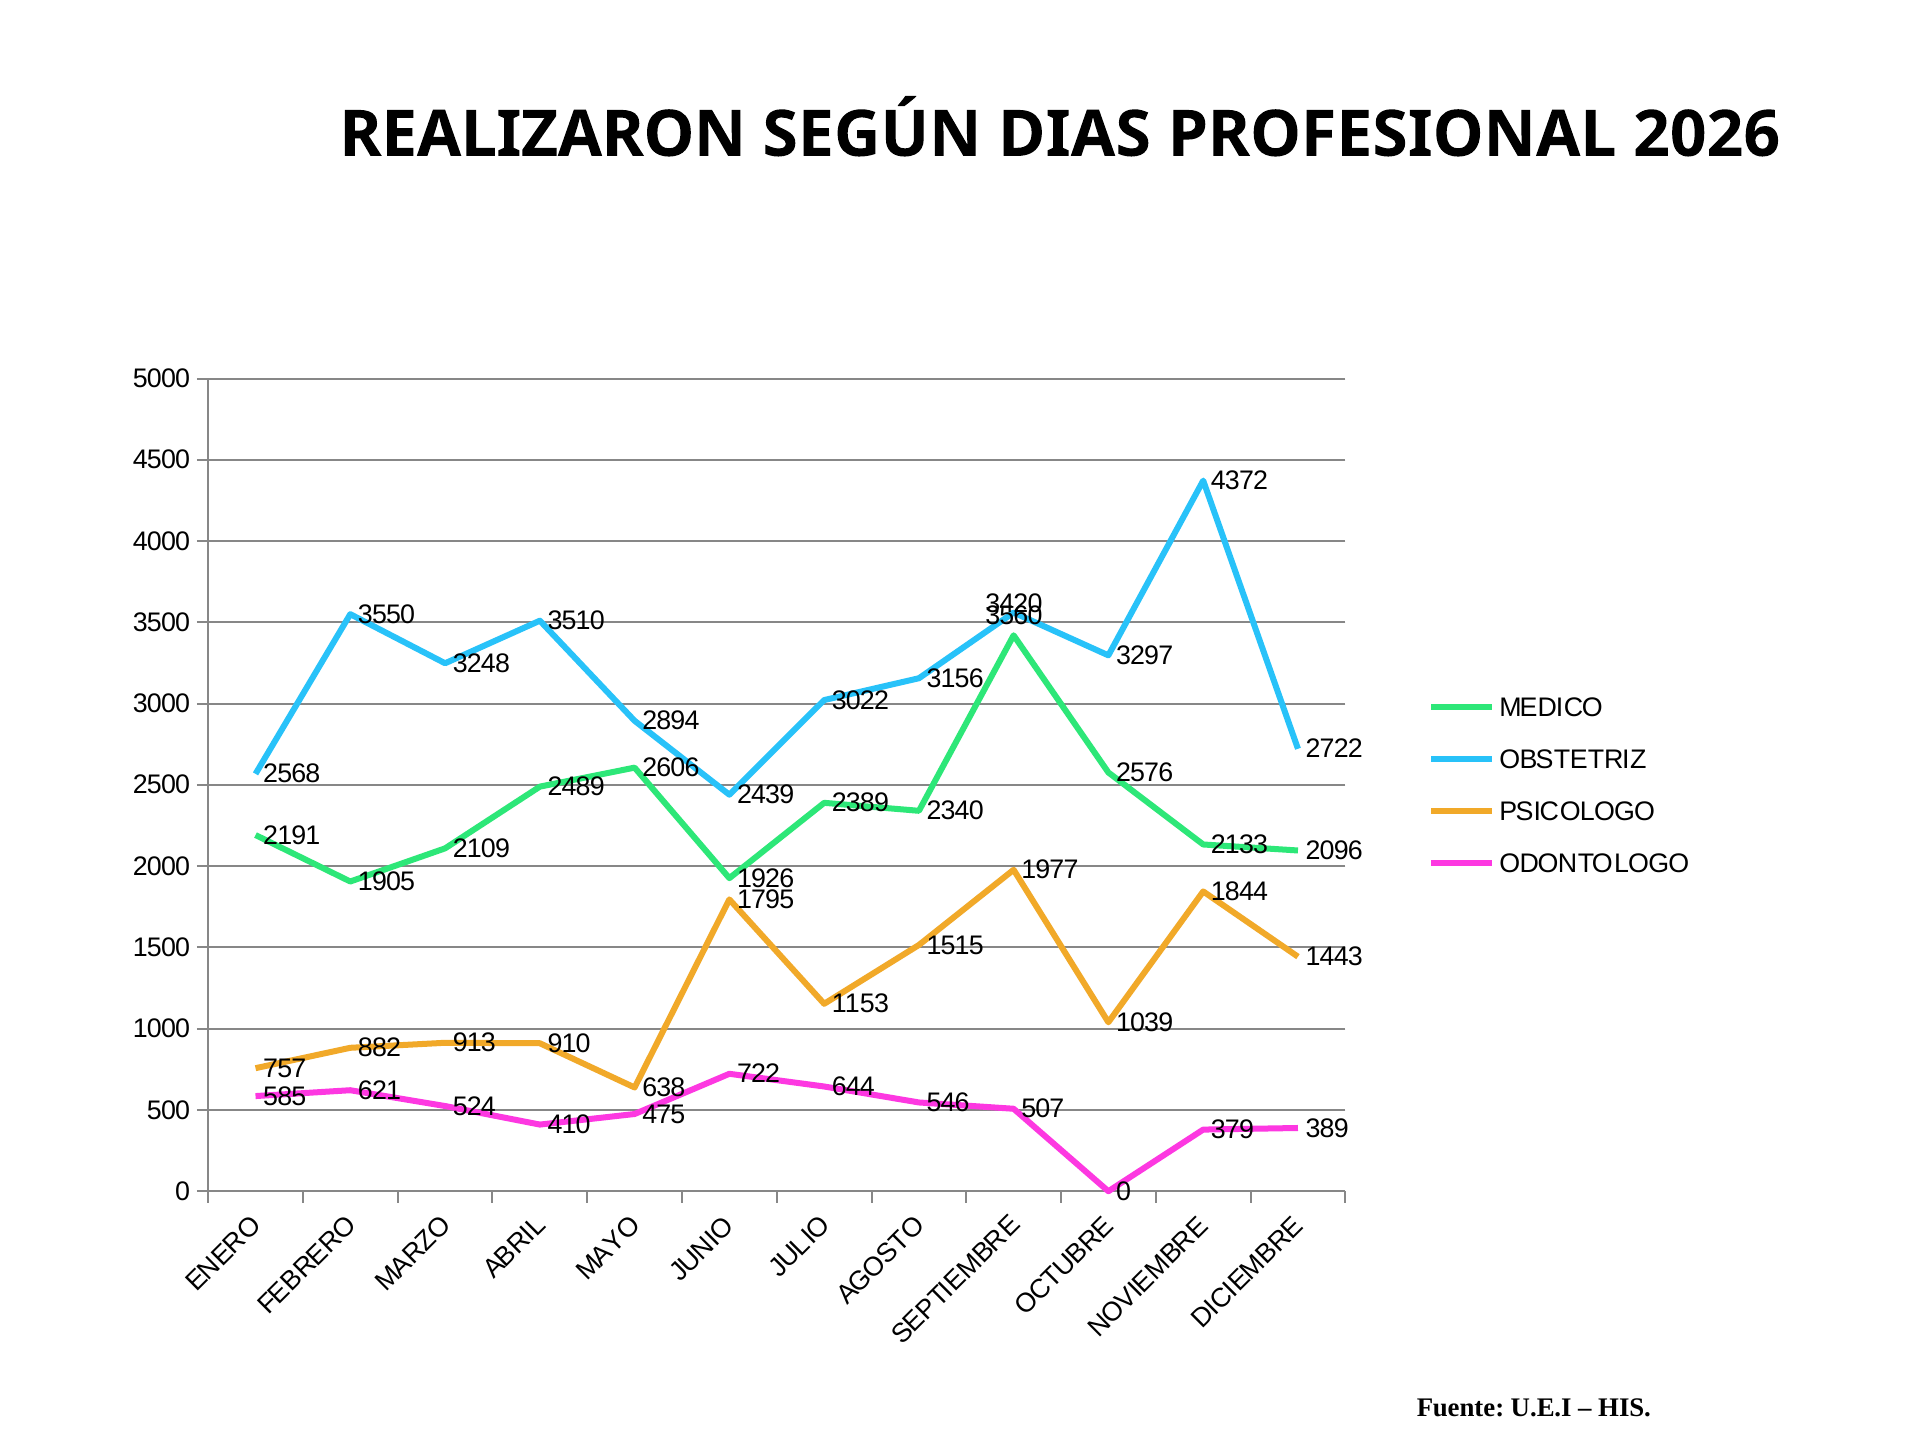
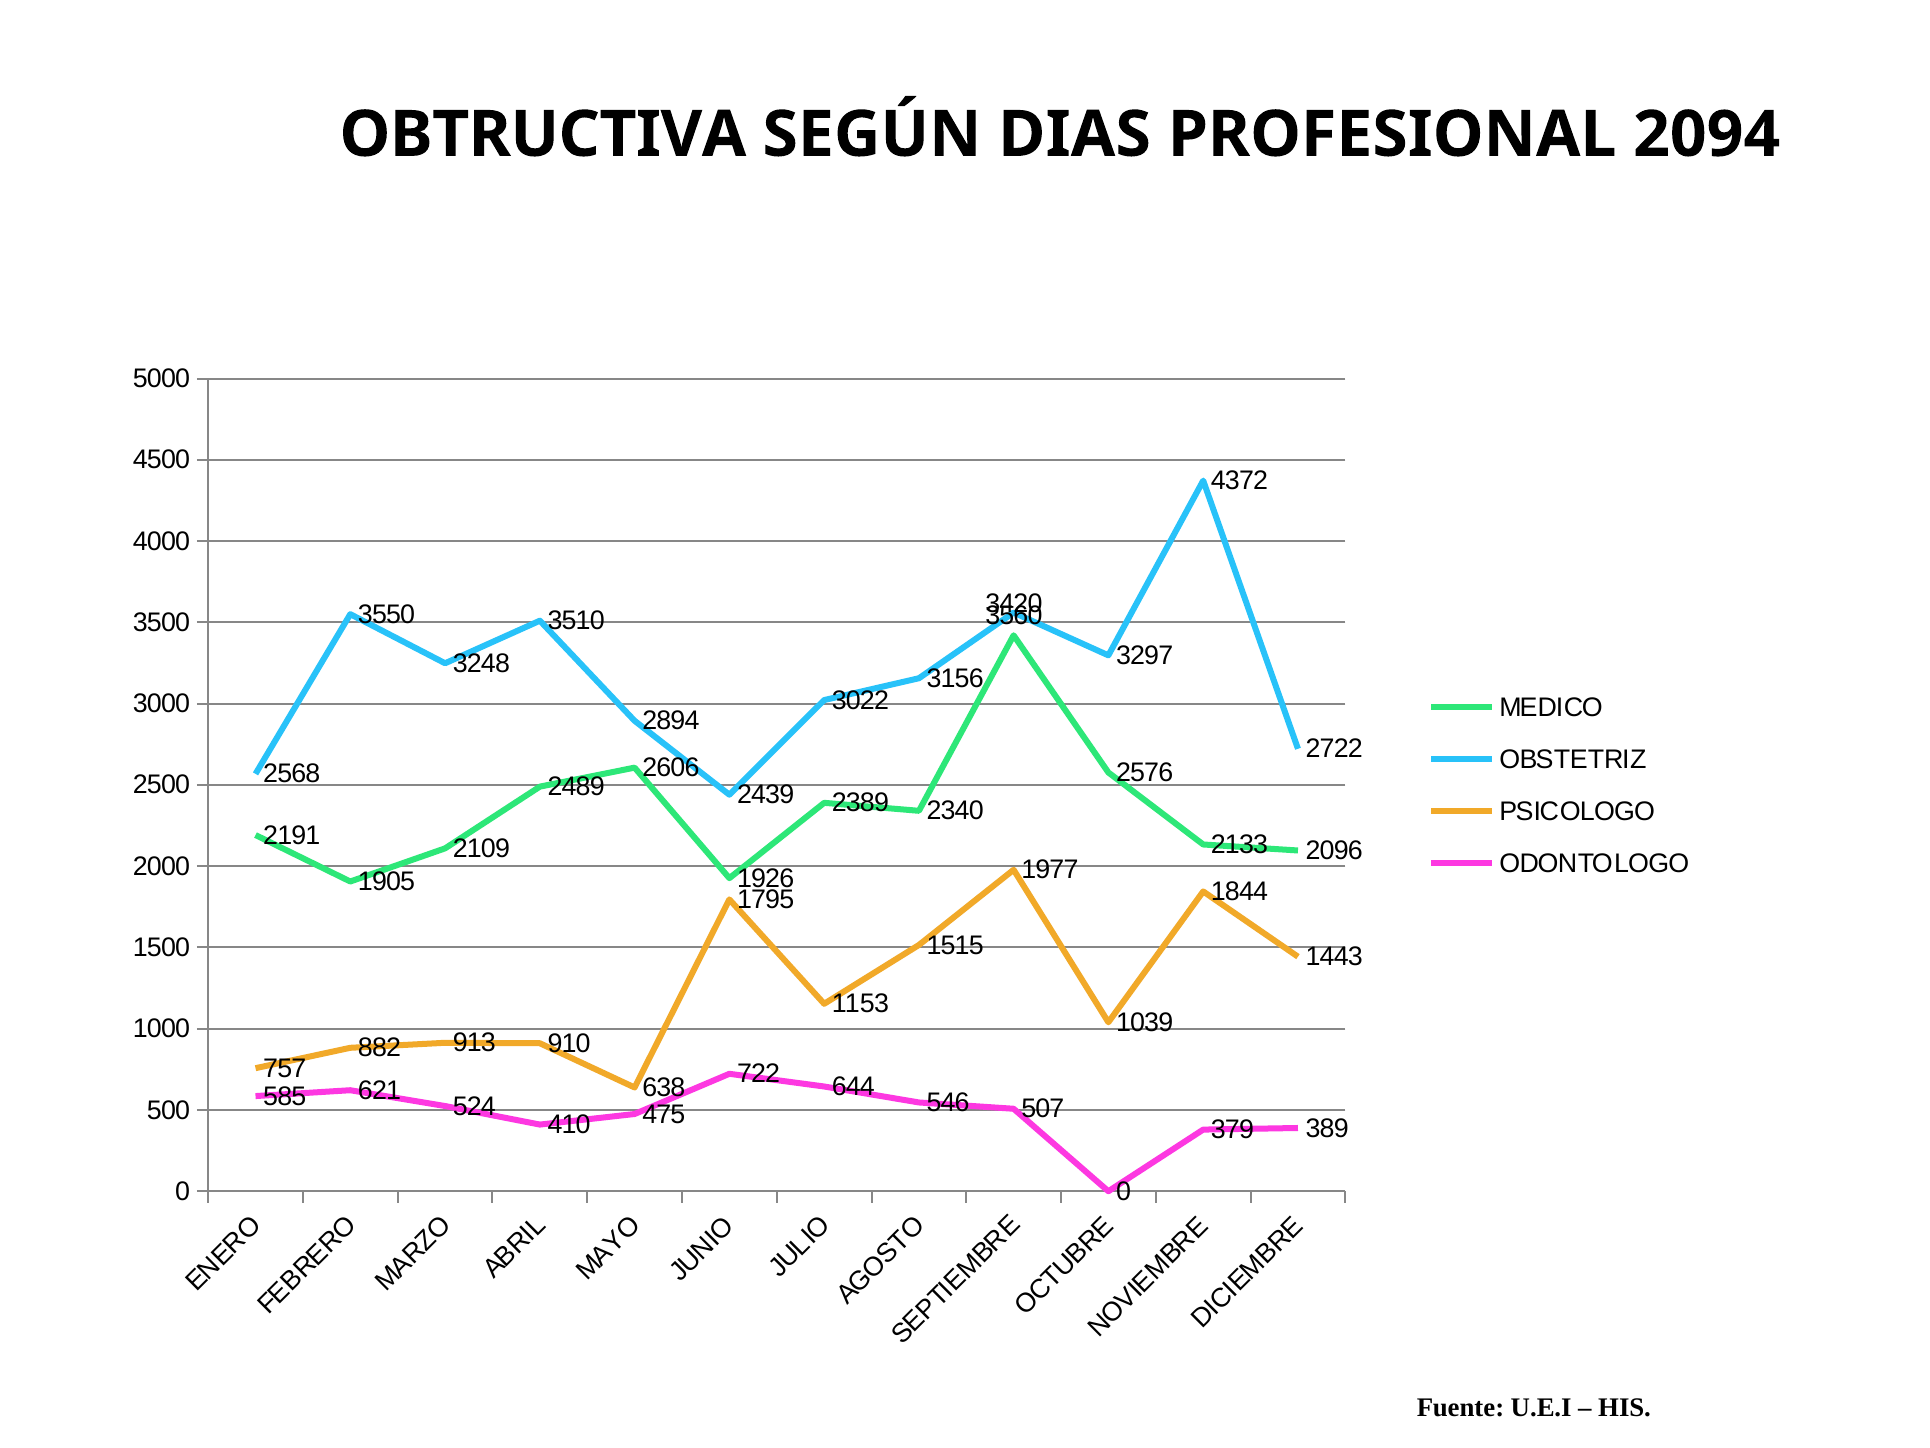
REALIZARON: REALIZARON -> OBTRUCTIVA
2026: 2026 -> 2094
